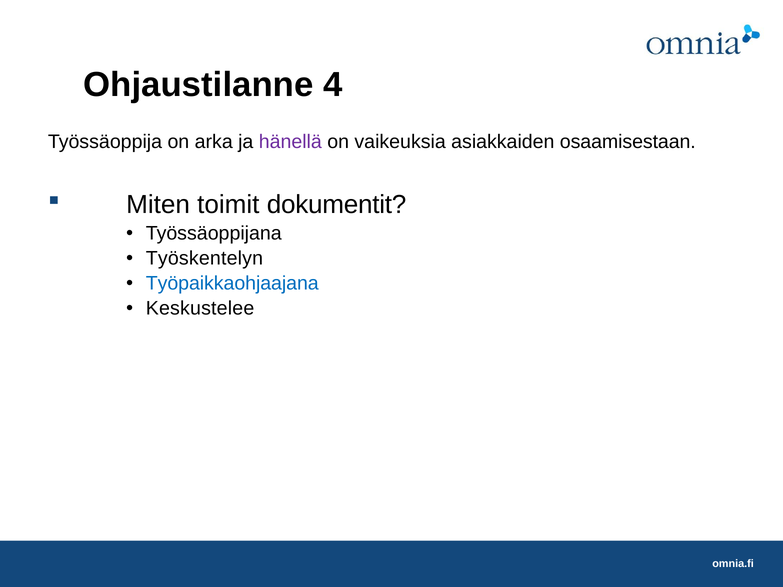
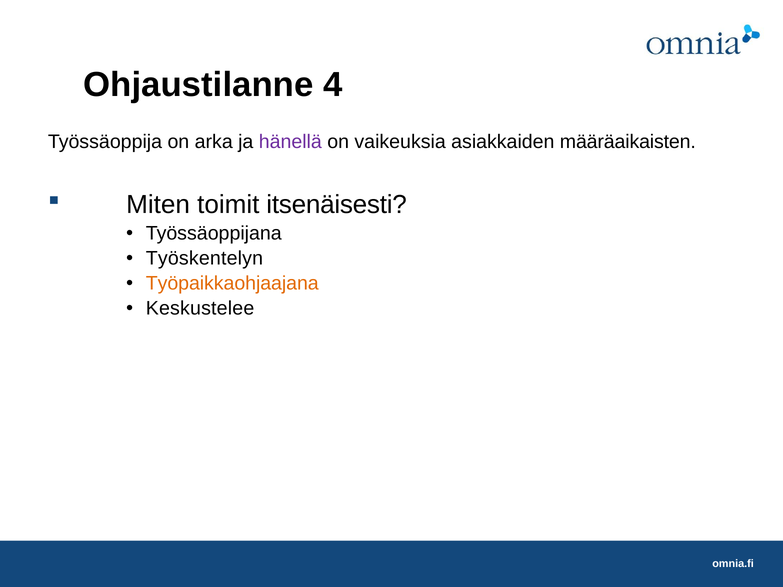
osaamisestaan: osaamisestaan -> määräaikaisten
dokumentit: dokumentit -> itsenäisesti
Työpaikkaohjaajana colour: blue -> orange
